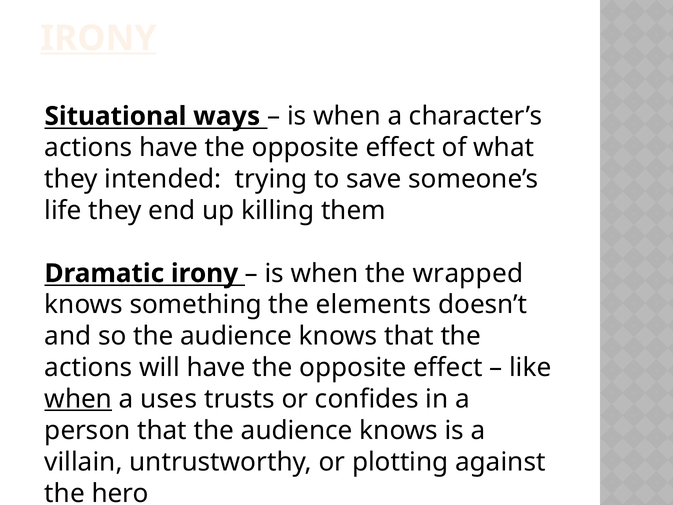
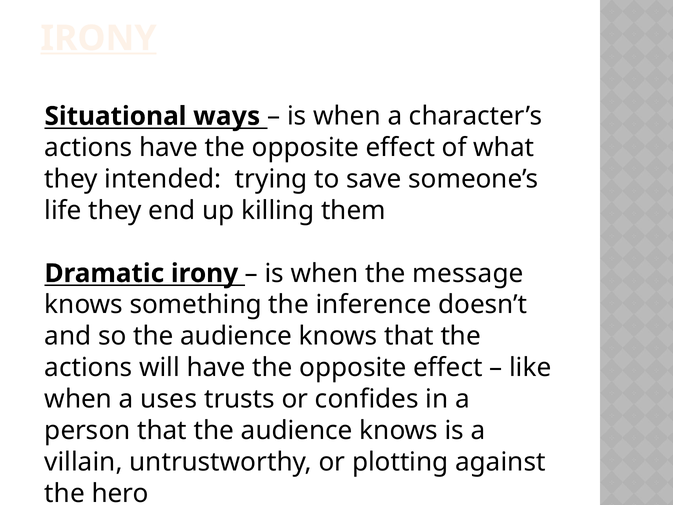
wrapped: wrapped -> message
elements: elements -> inference
when at (78, 399) underline: present -> none
